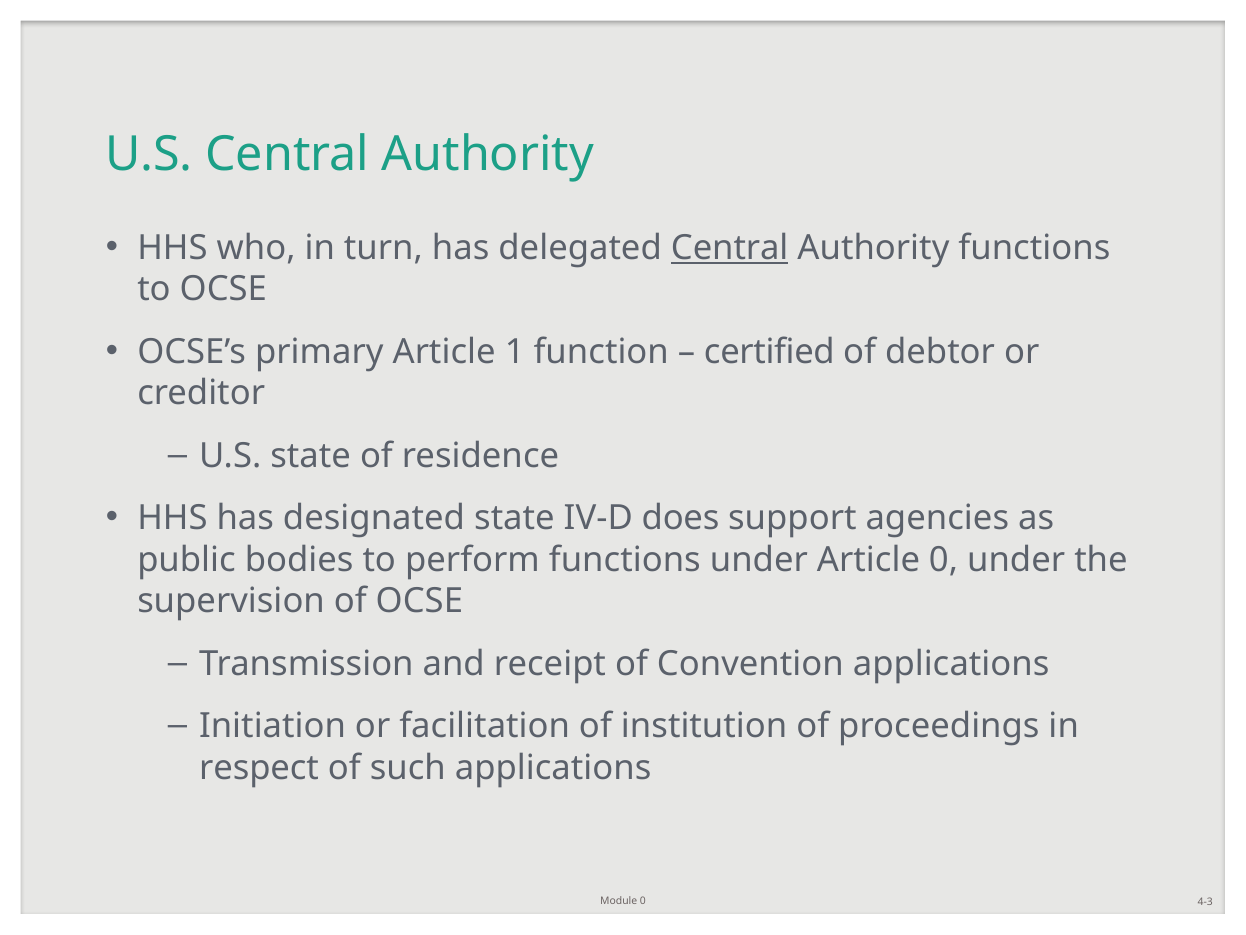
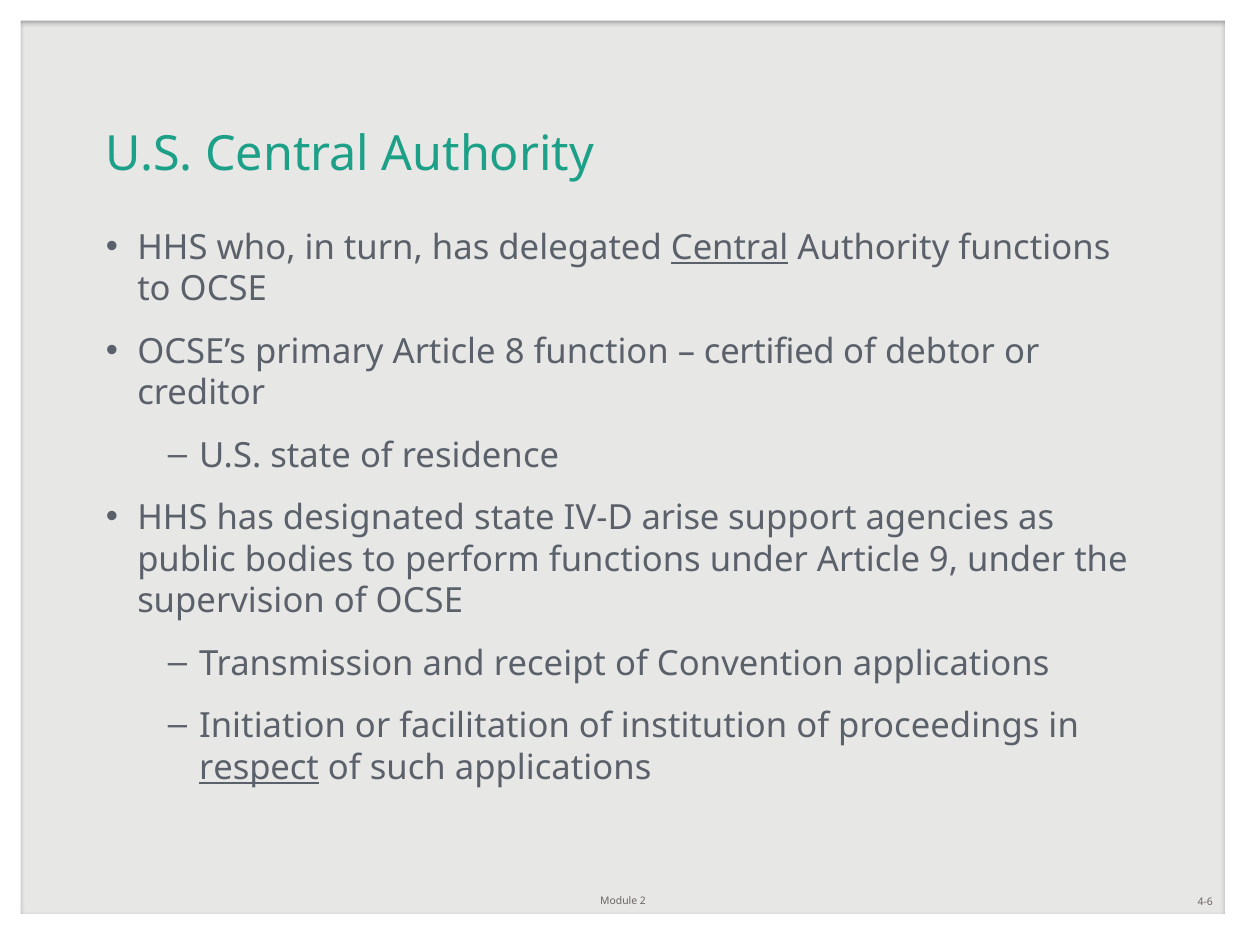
1: 1 -> 8
does: does -> arise
Article 0: 0 -> 9
respect underline: none -> present
Module 0: 0 -> 2
4-3: 4-3 -> 4-6
